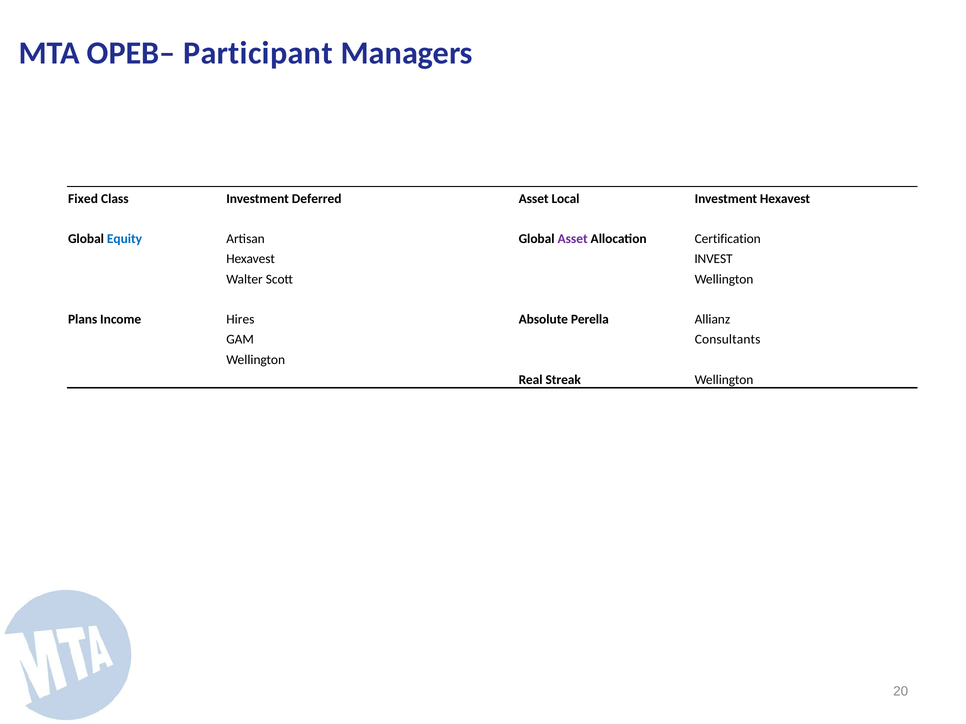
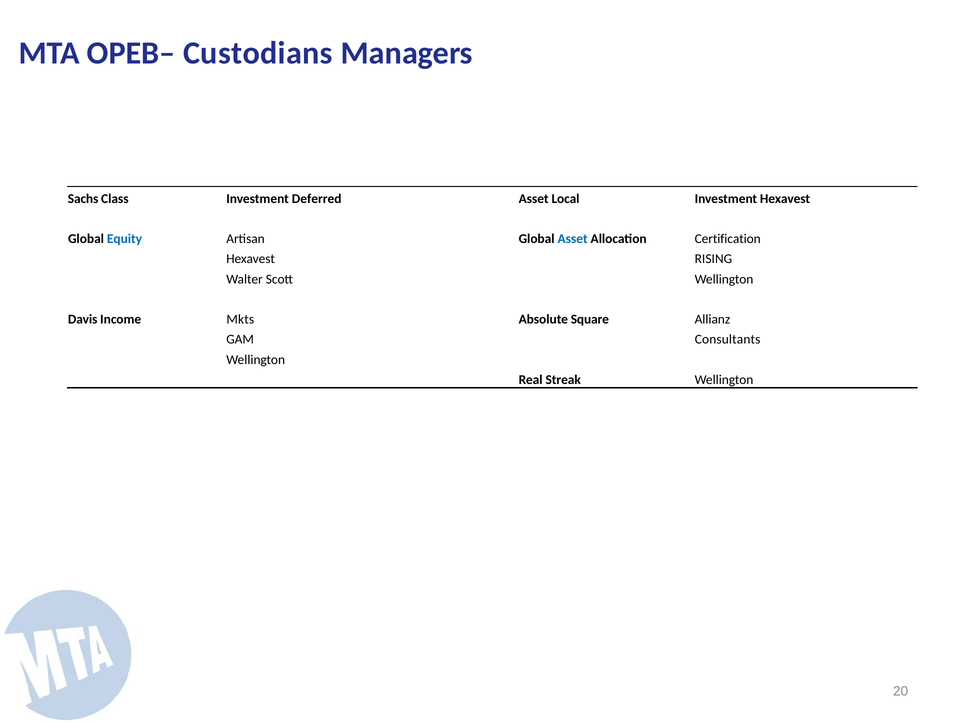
Participant: Participant -> Custodians
Fixed: Fixed -> Sachs
Asset at (573, 239) colour: purple -> blue
INVEST: INVEST -> RISING
Plans: Plans -> Davis
Hires: Hires -> Mkts
Perella: Perella -> Square
